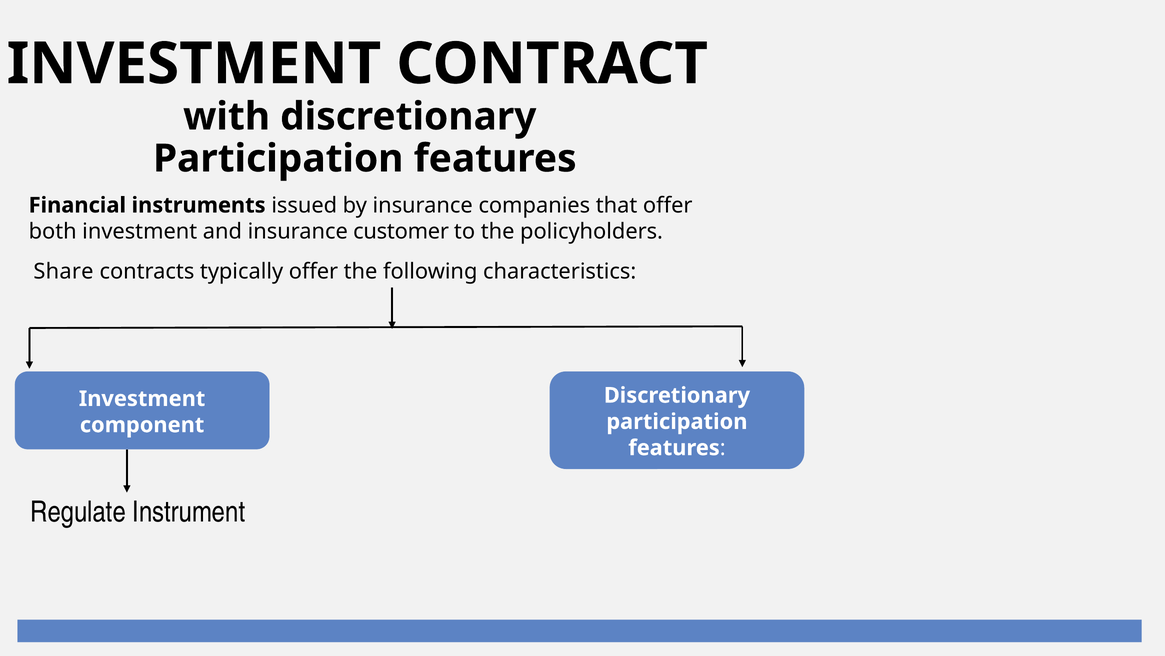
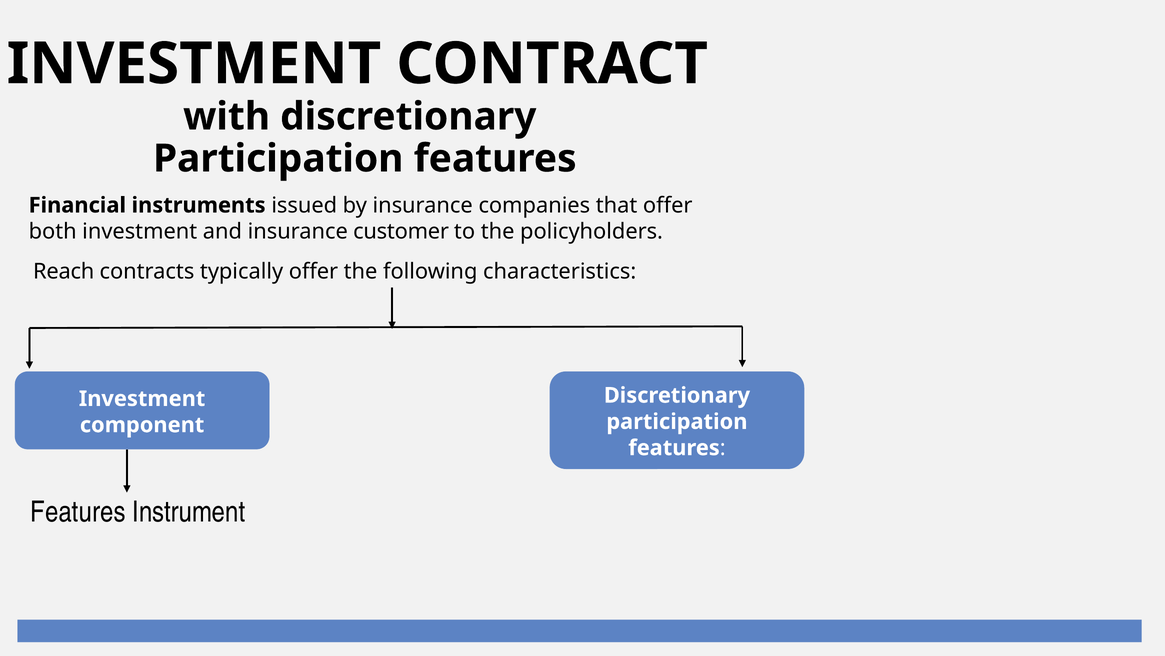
Share: Share -> Reach
Regulate at (78, 512): Regulate -> Features
